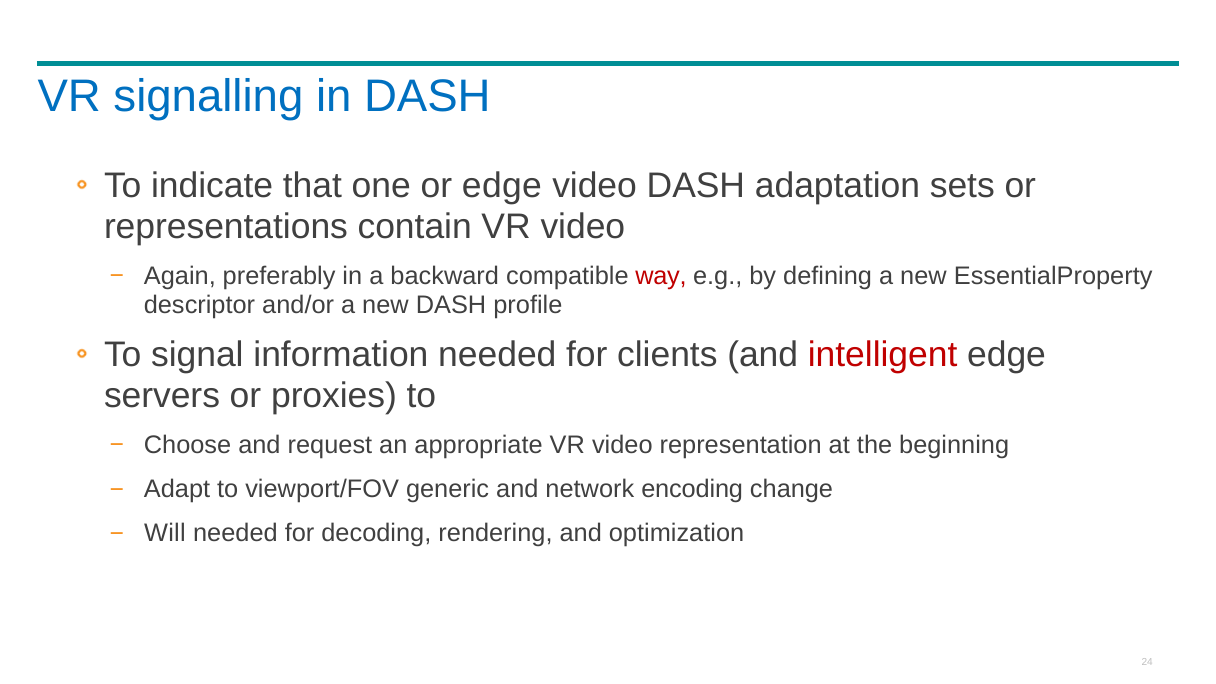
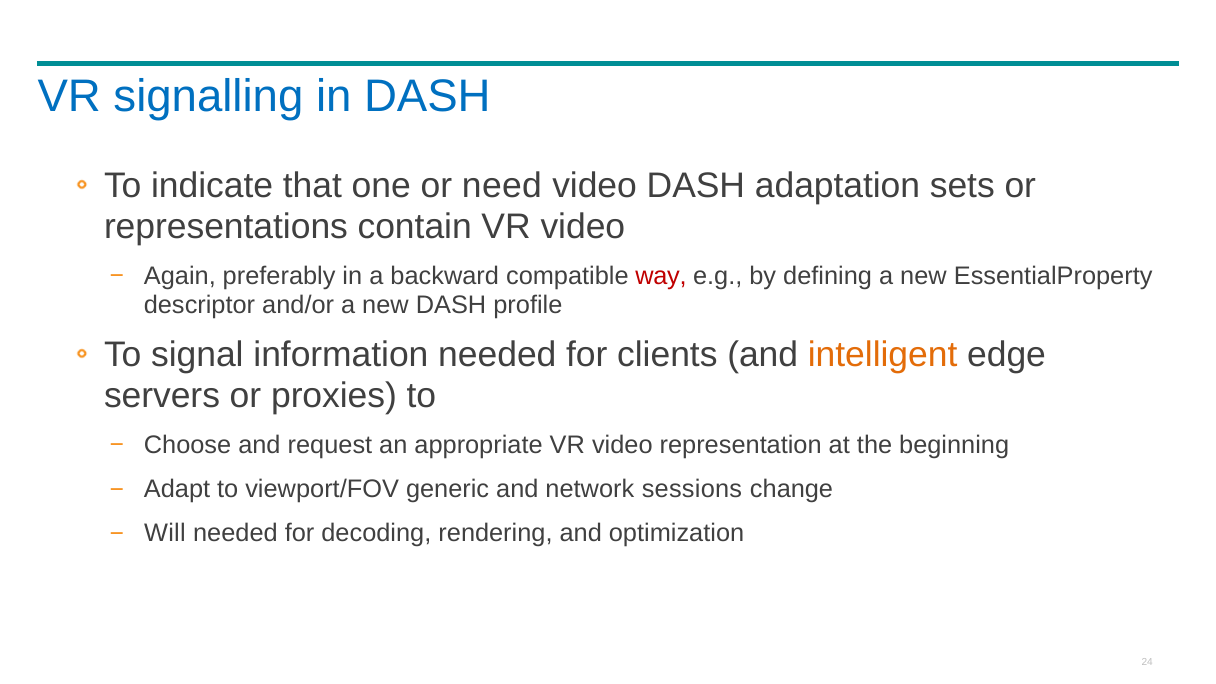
or edge: edge -> need
intelligent colour: red -> orange
encoding: encoding -> sessions
